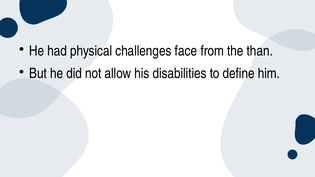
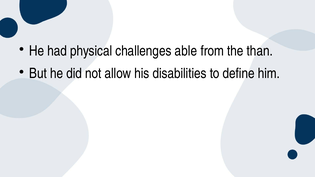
face: face -> able
